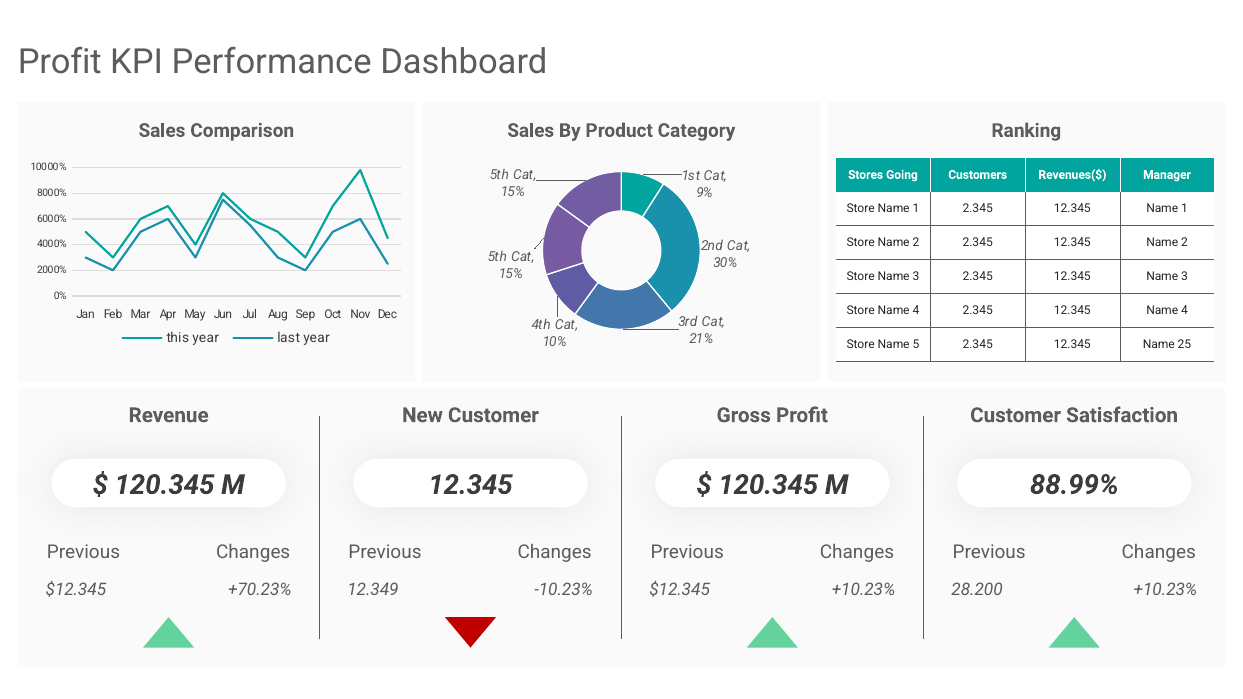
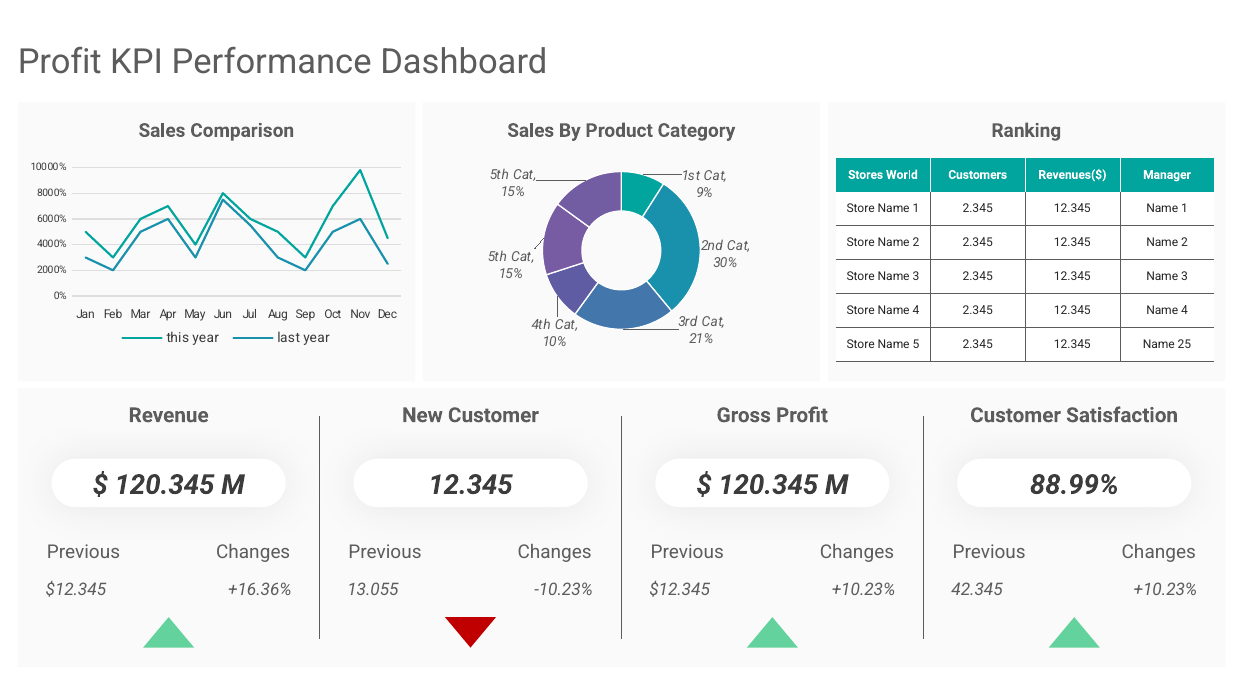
Going: Going -> World
+70.23%: +70.23% -> +16.36%
12.349: 12.349 -> 13.055
28.200: 28.200 -> 42.345
